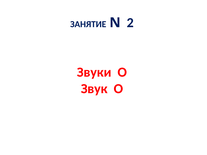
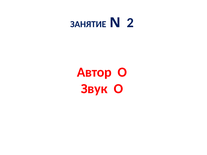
Звуки: Звуки -> Автор
